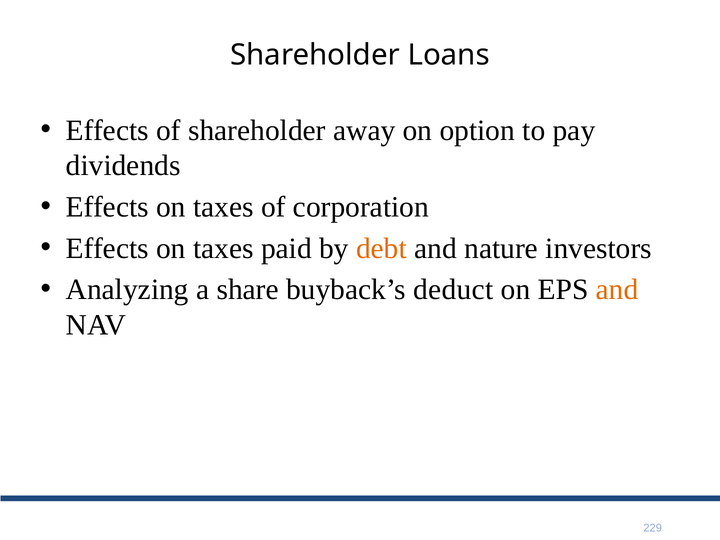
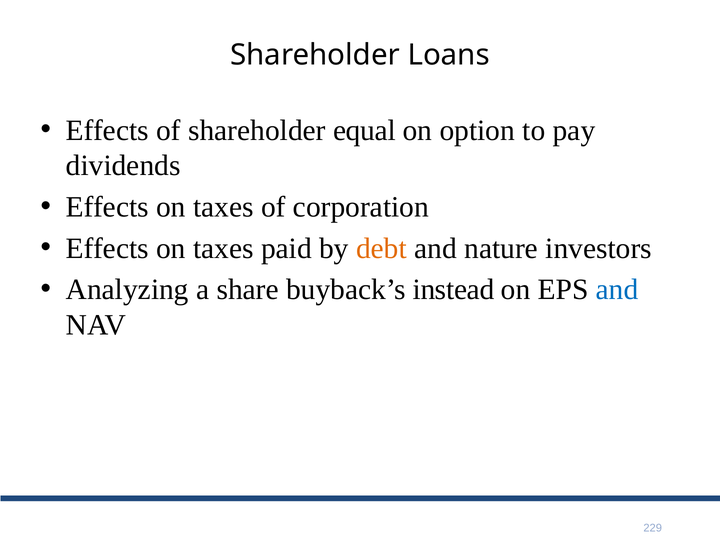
away: away -> equal
deduct: deduct -> instead
and at (617, 290) colour: orange -> blue
